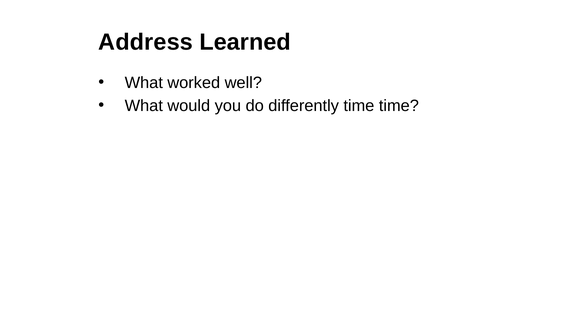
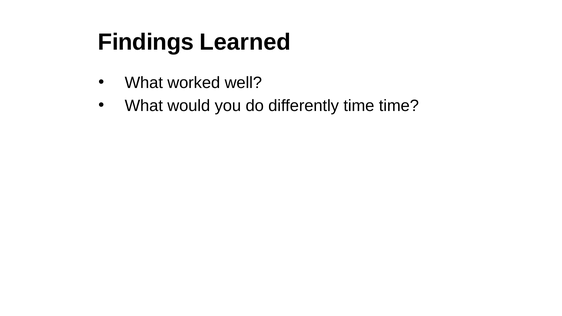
Address: Address -> Findings
